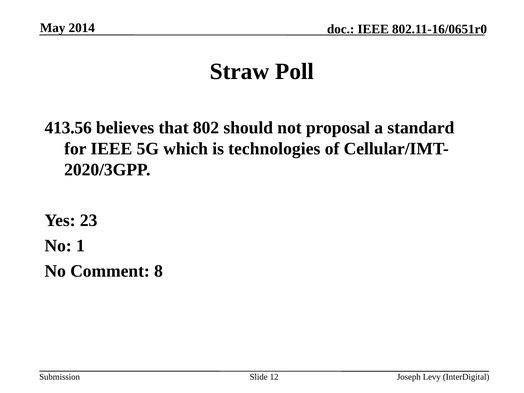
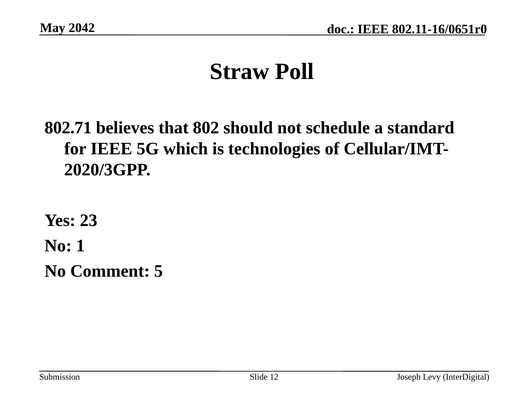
2014: 2014 -> 2042
413.56: 413.56 -> 802.71
proposal: proposal -> schedule
8: 8 -> 5
